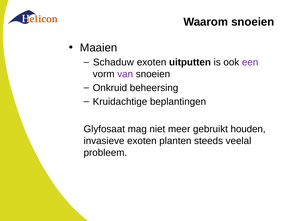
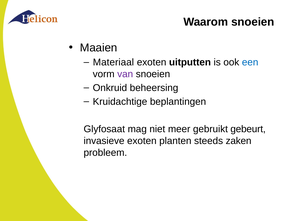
Schaduw: Schaduw -> Materiaal
een colour: purple -> blue
houden: houden -> gebeurt
veelal: veelal -> zaken
